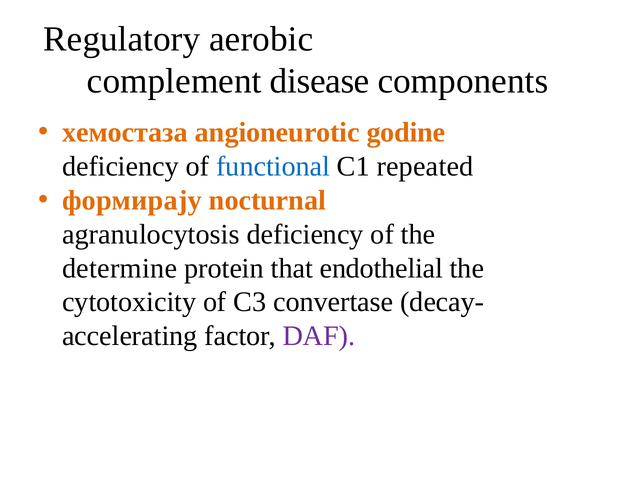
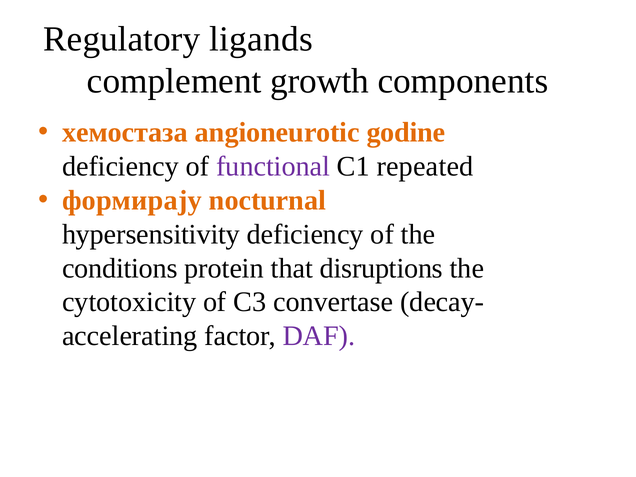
aerobic: aerobic -> ligands
disease: disease -> growth
functional colour: blue -> purple
agranulocytosis: agranulocytosis -> hypersensitivity
determine: determine -> conditions
endothelial: endothelial -> disruptions
